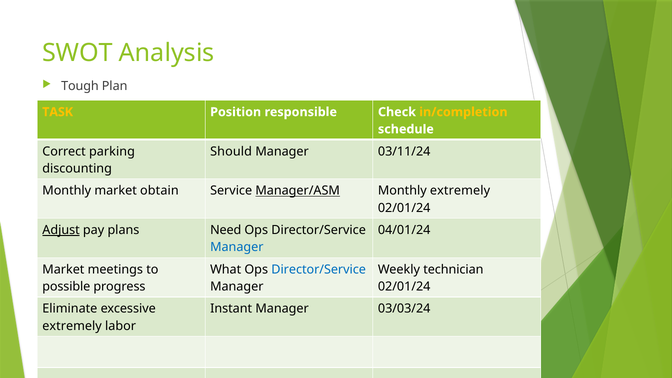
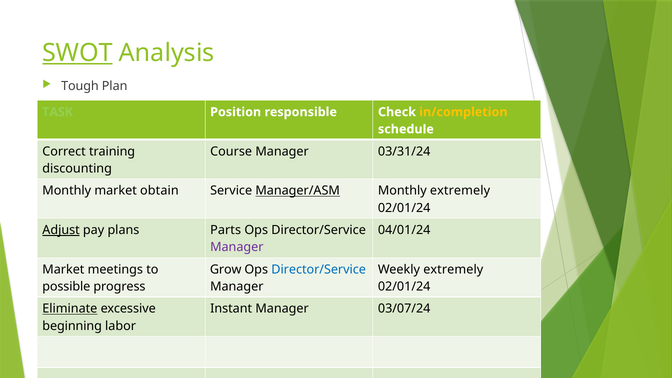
SWOT underline: none -> present
TASK colour: yellow -> light green
parking: parking -> training
Should: Should -> Course
03/11/24: 03/11/24 -> 03/31/24
Need: Need -> Parts
Manager at (237, 247) colour: blue -> purple
What: What -> Grow
Weekly technician: technician -> extremely
Eliminate underline: none -> present
03/03/24: 03/03/24 -> 03/07/24
extremely at (72, 326): extremely -> beginning
